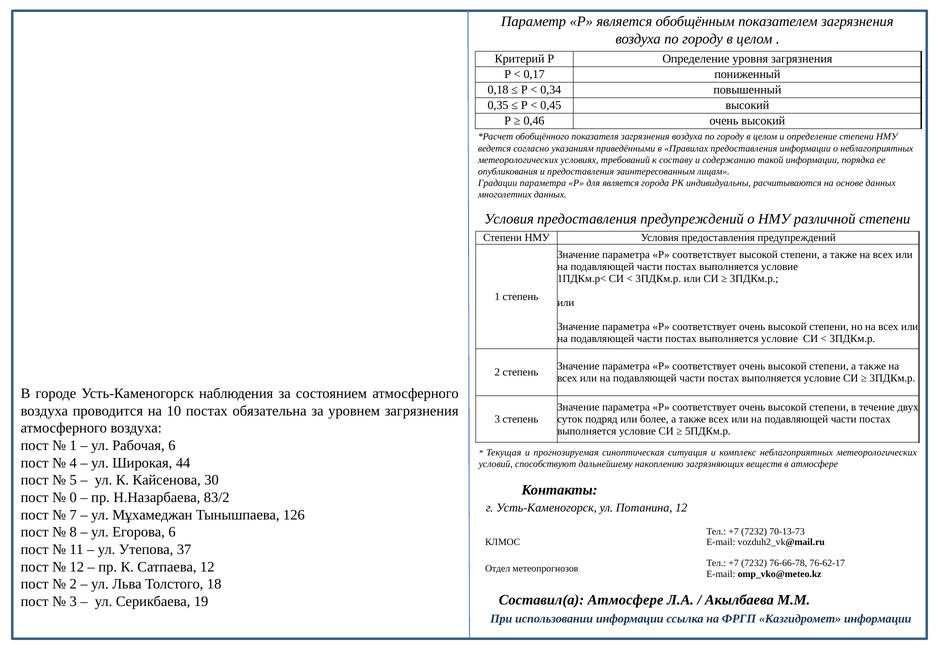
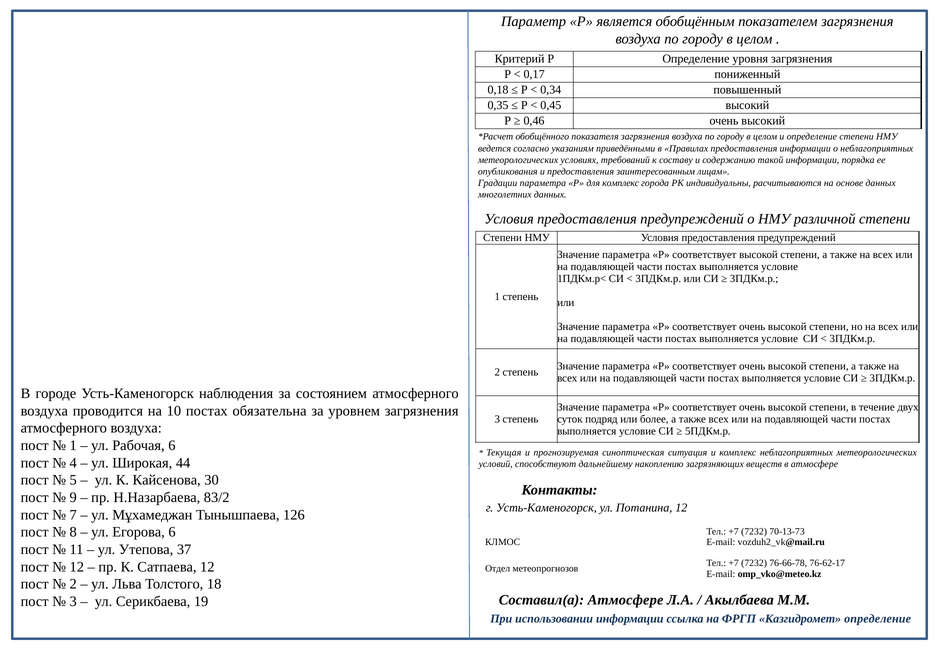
для является: является -> комплекс
0: 0 -> 9
Казгидромет информации: информации -> определение
